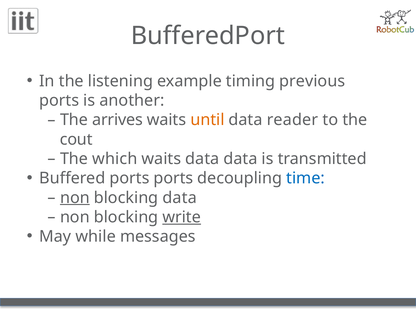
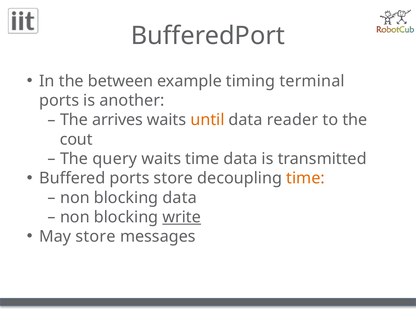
listening: listening -> between
previous: previous -> terminal
which: which -> query
waits data: data -> time
ports ports: ports -> store
time at (306, 178) colour: blue -> orange
non at (75, 198) underline: present -> none
May while: while -> store
